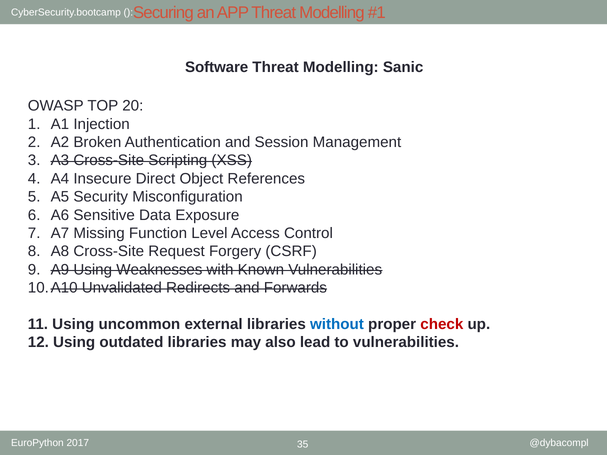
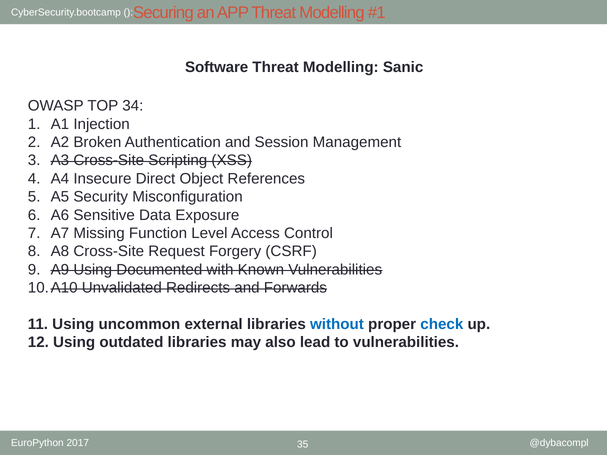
20: 20 -> 34
Weaknesses: Weaknesses -> Documented
check colour: red -> blue
